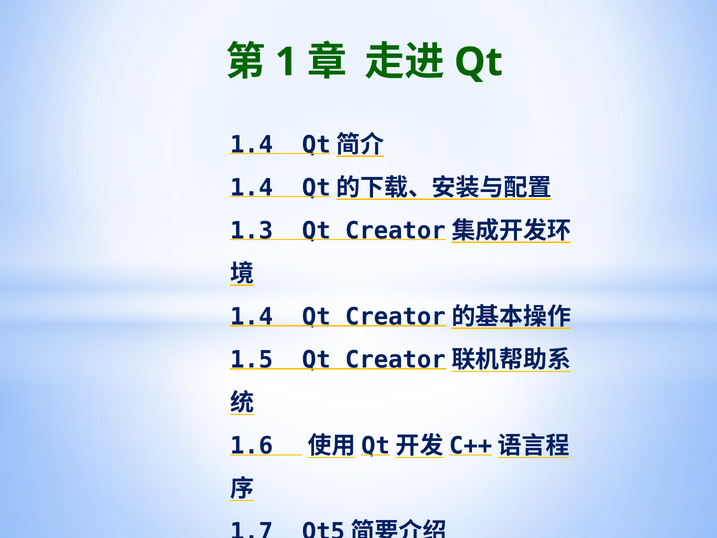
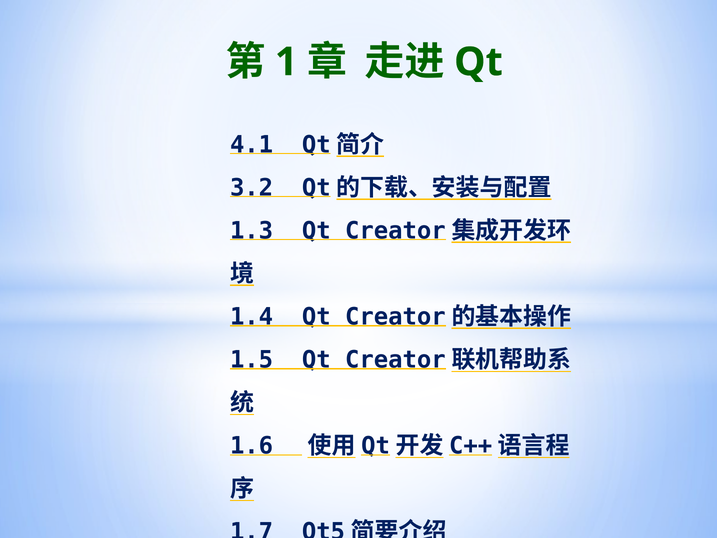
1.4 at (252, 145): 1.4 -> 4.1
1.4 at (252, 188): 1.4 -> 3.2
